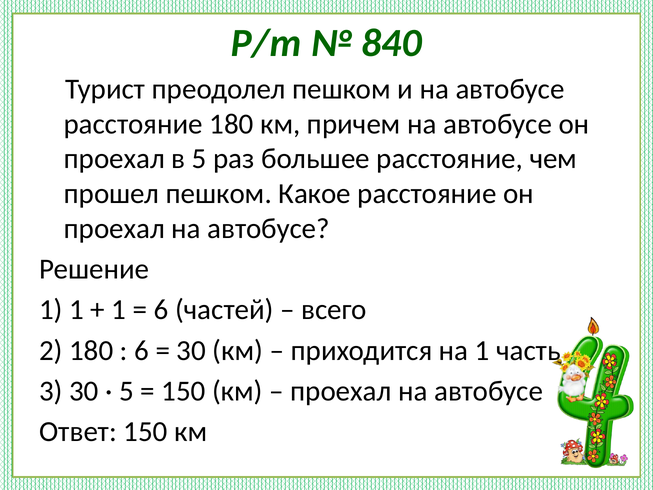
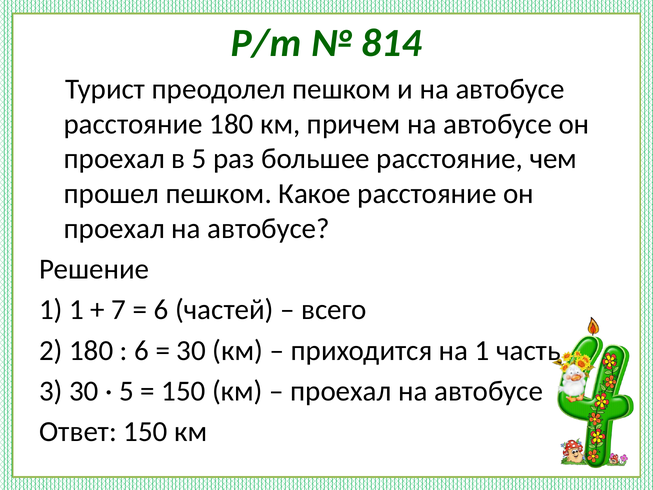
840: 840 -> 814
1 at (119, 310): 1 -> 7
